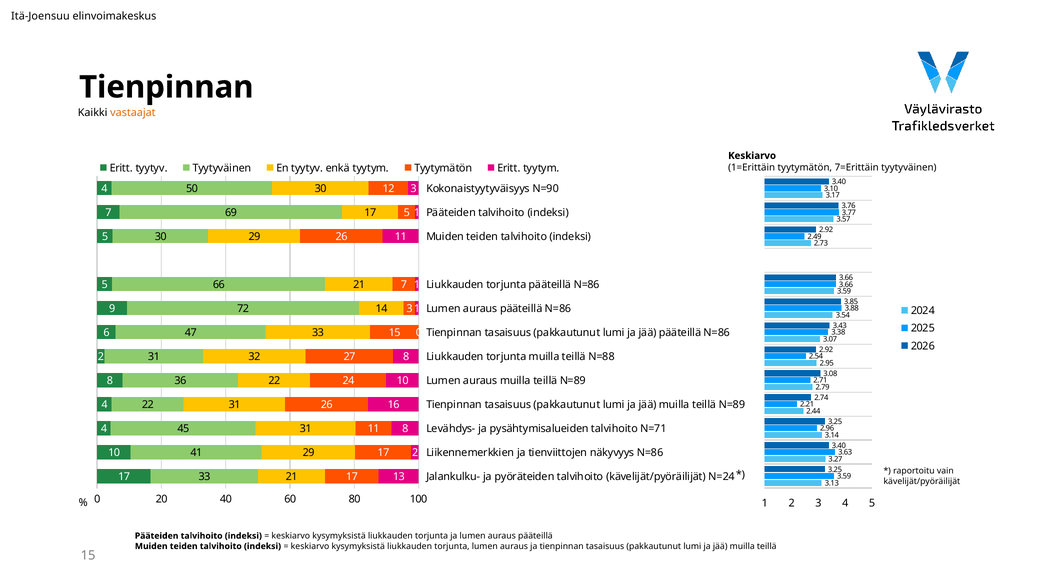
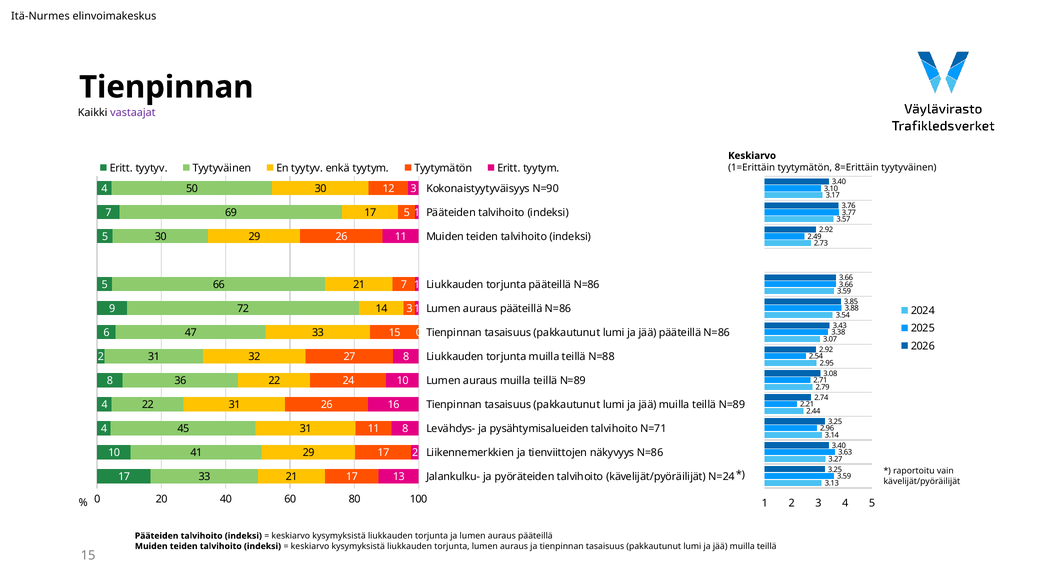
Itä-Joensuu: Itä-Joensuu -> Itä-Nurmes
vastaajat colour: orange -> purple
7=Erittäin: 7=Erittäin -> 8=Erittäin
